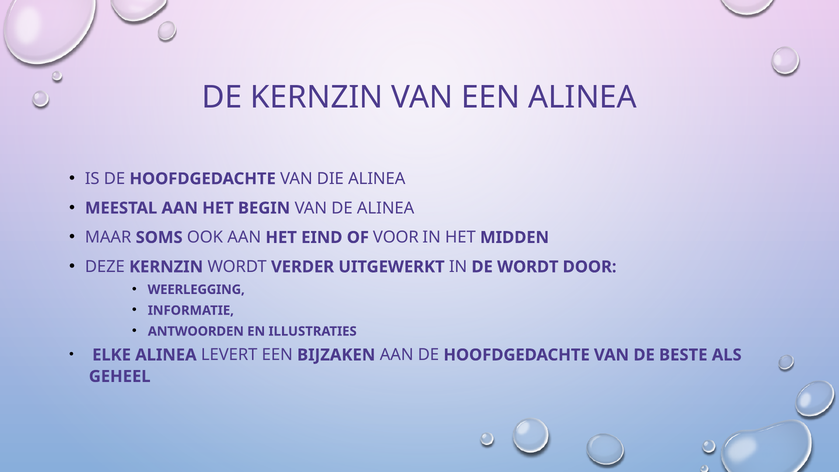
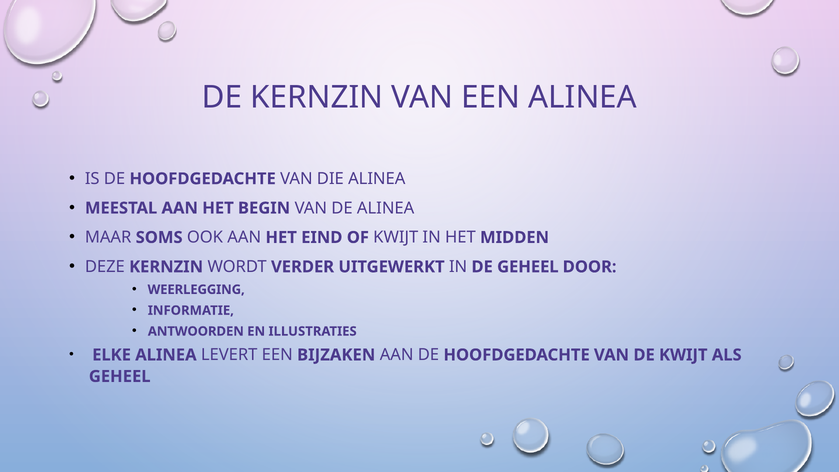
OF VOOR: VOOR -> KWIJT
DE WORDT: WORDT -> GEHEEL
DE BESTE: BESTE -> KWIJT
